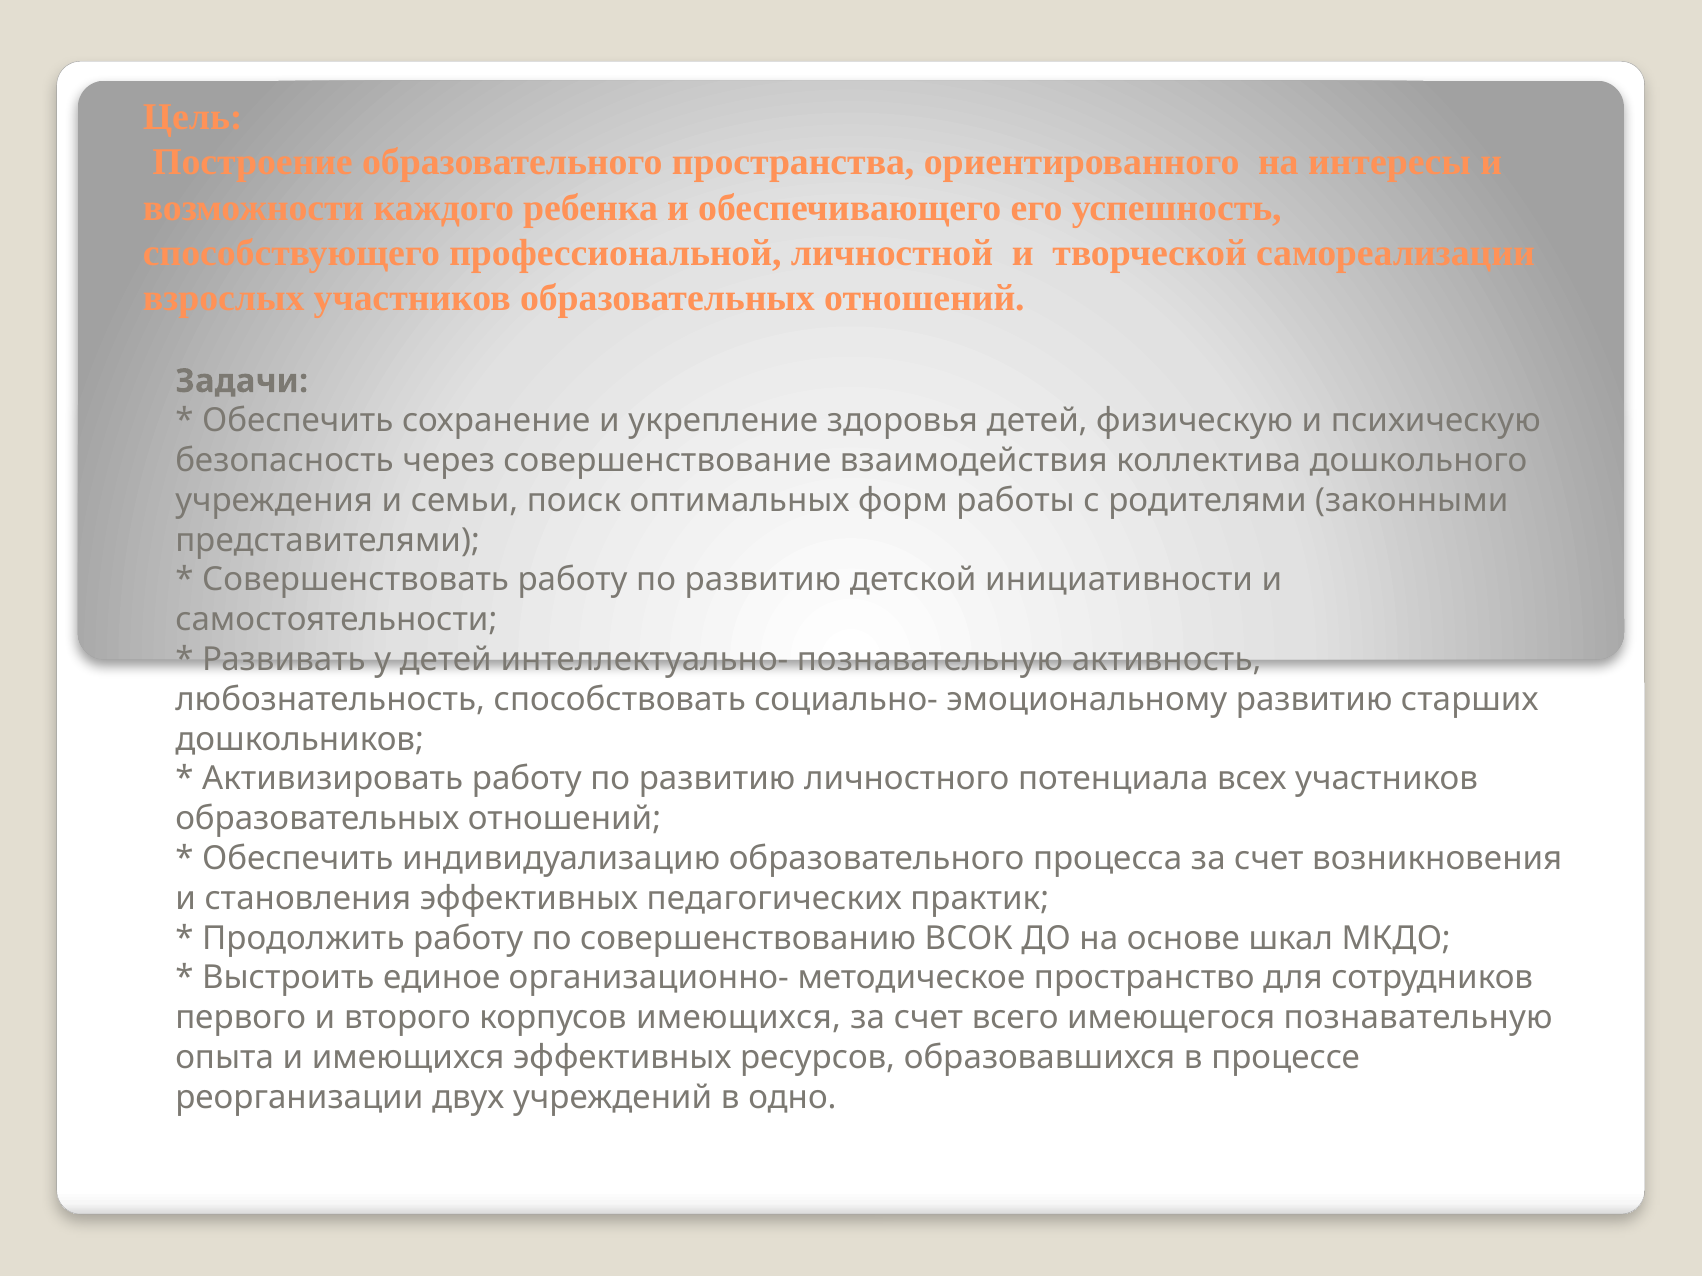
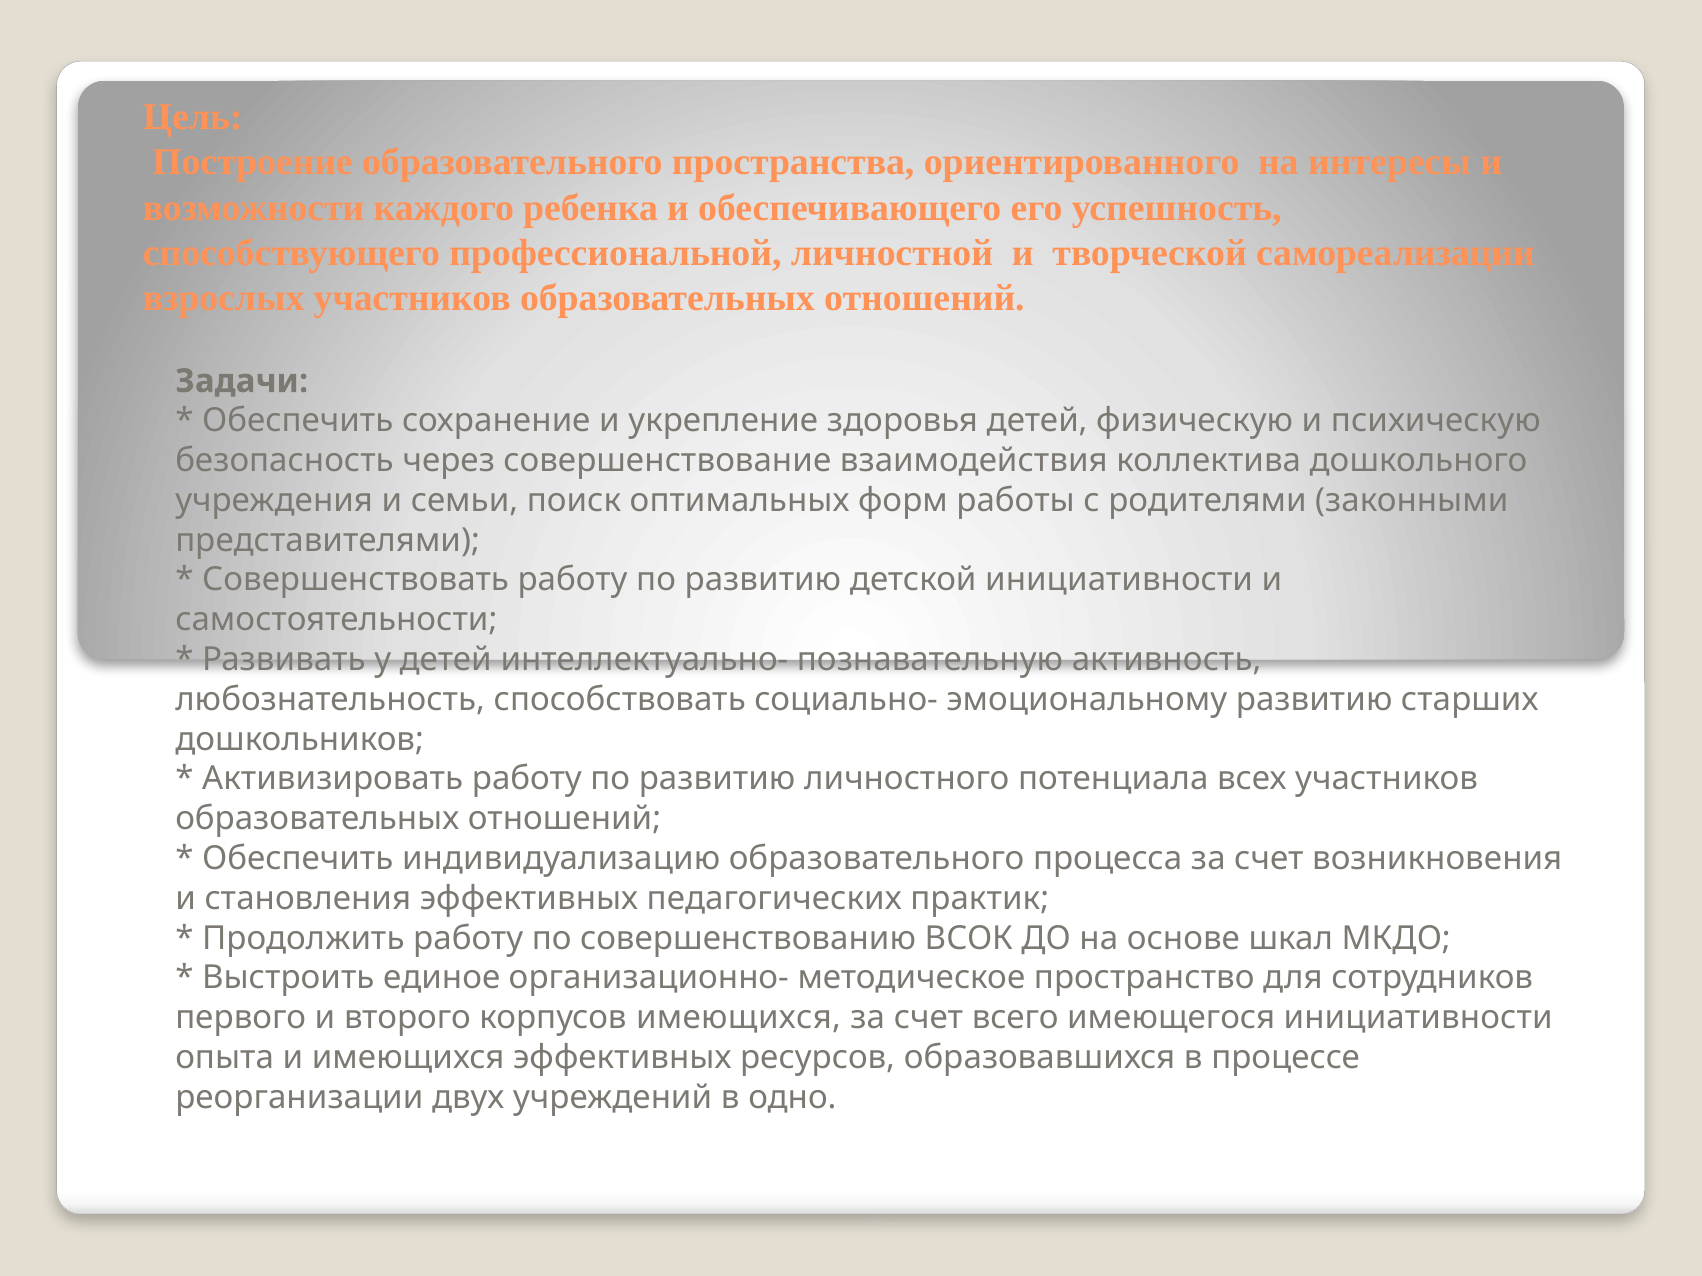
имеющегося познавательную: познавательную -> инициативности
